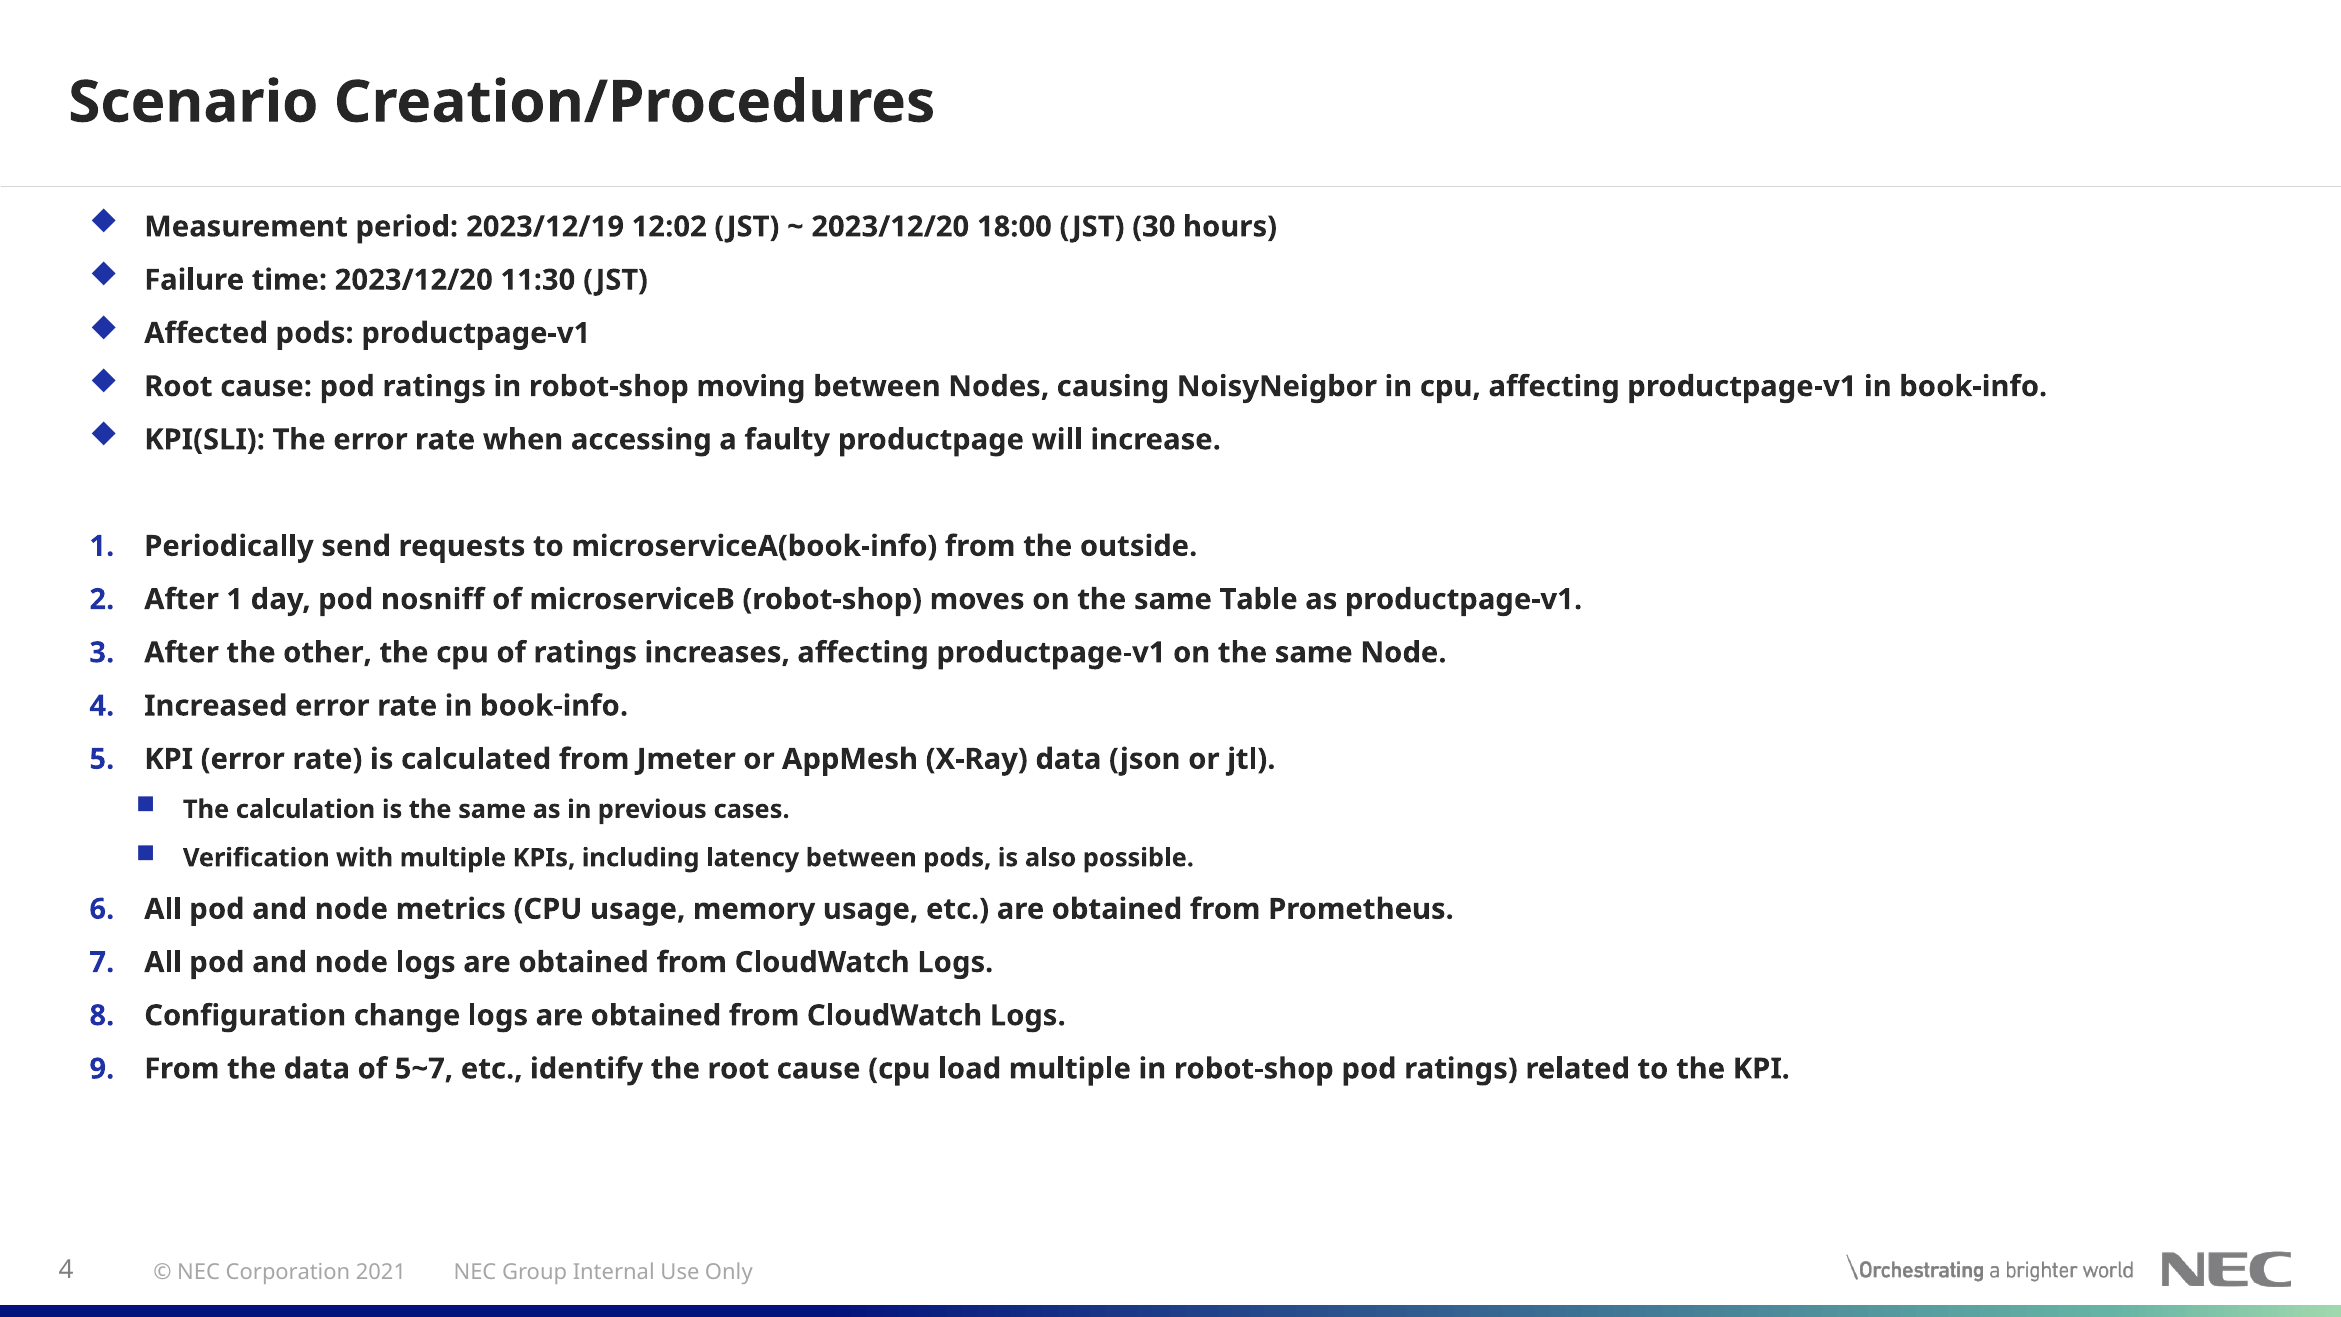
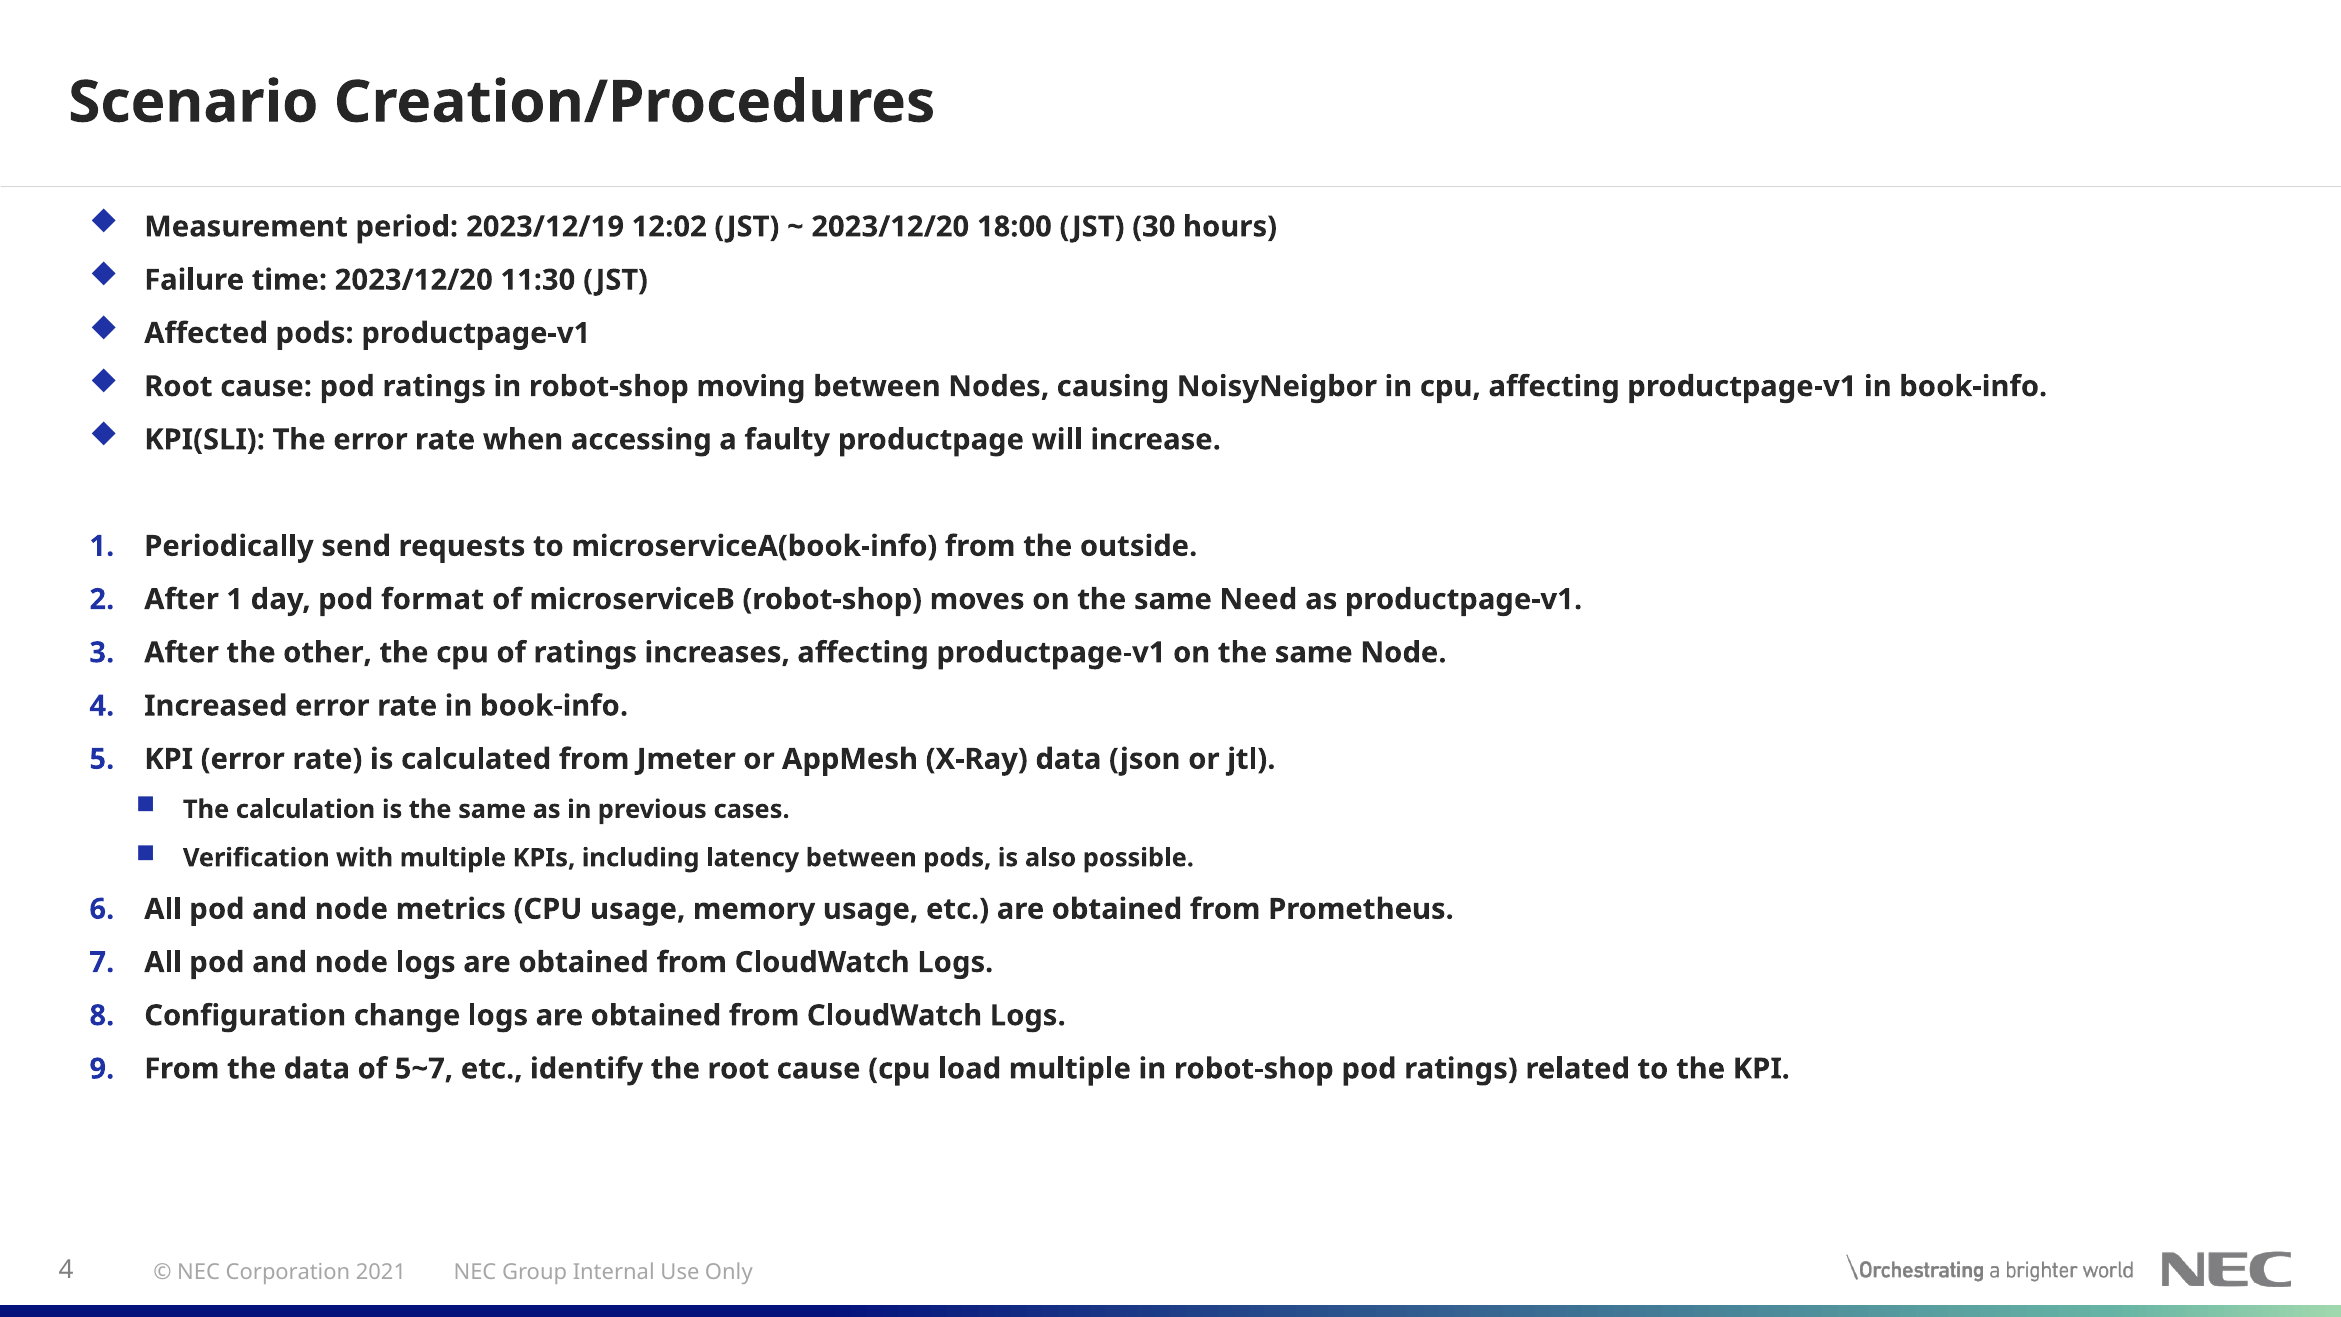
nosniff: nosniff -> format
Table: Table -> Need
